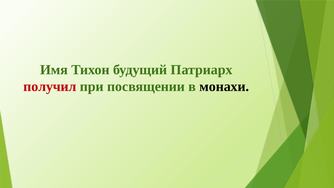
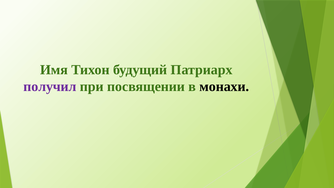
получил colour: red -> purple
